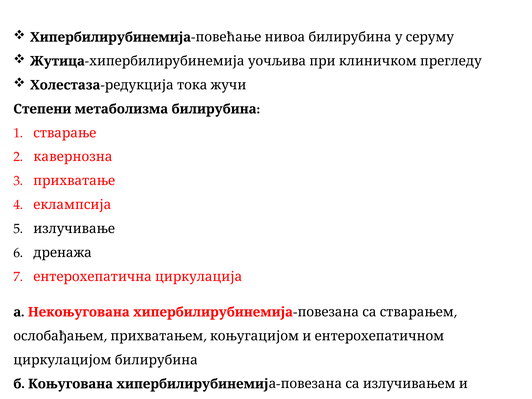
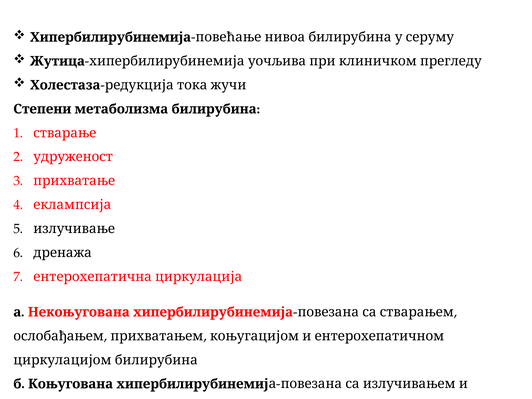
кавернозна: кавернозна -> удруженост
